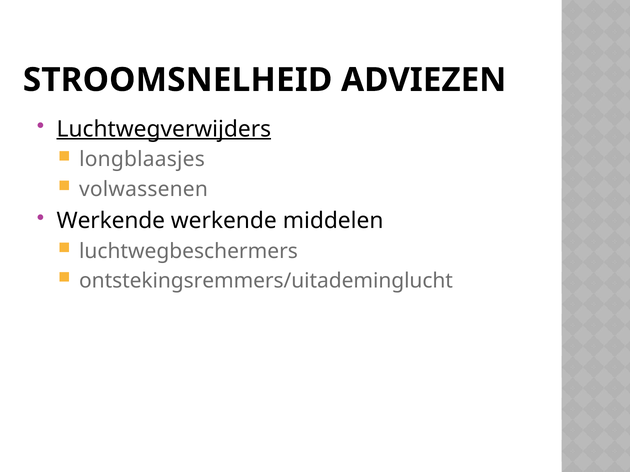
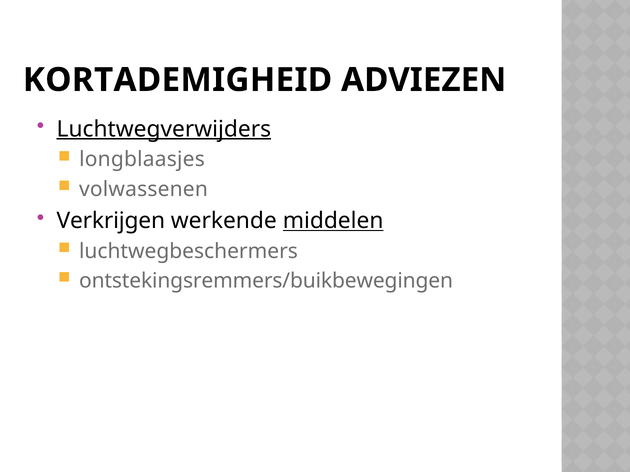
STROOMSNELHEID: STROOMSNELHEID -> KORTADEMIGHEID
Werkende at (111, 221): Werkende -> Verkrijgen
middelen underline: none -> present
ontstekingsremmers/uitademinglucht: ontstekingsremmers/uitademinglucht -> ontstekingsremmers/buikbewegingen
